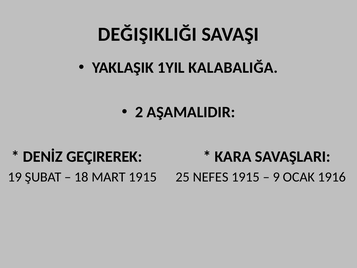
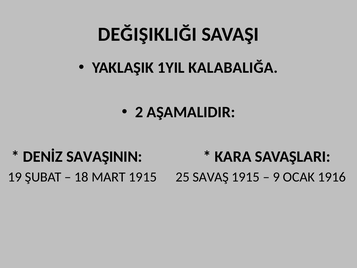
GEÇIREREK: GEÇIREREK -> SAVAŞININ
NEFES: NEFES -> SAVAŞ
